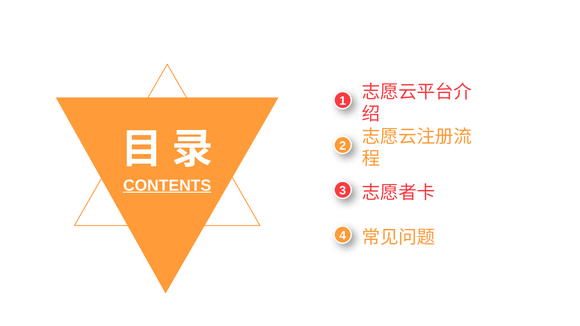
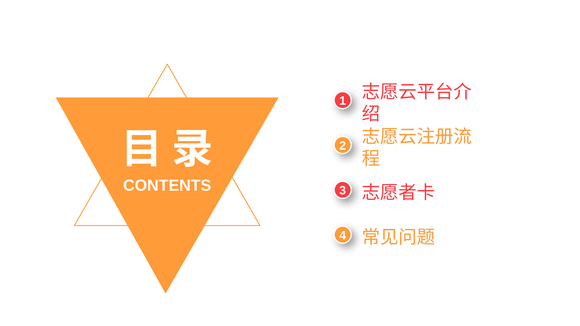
CONTENTS underline: present -> none
